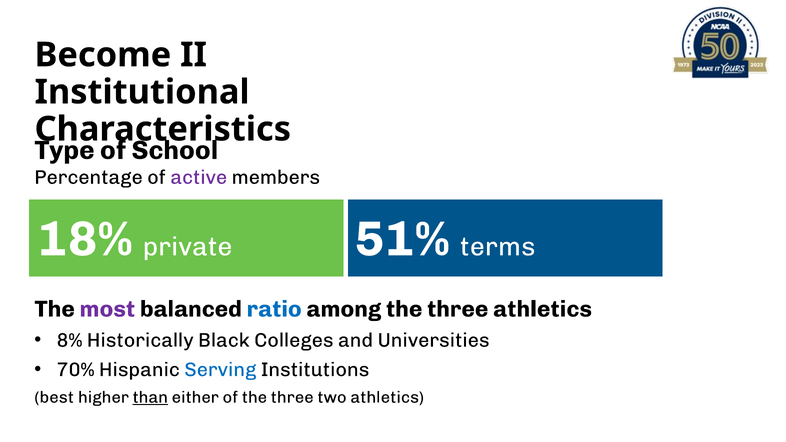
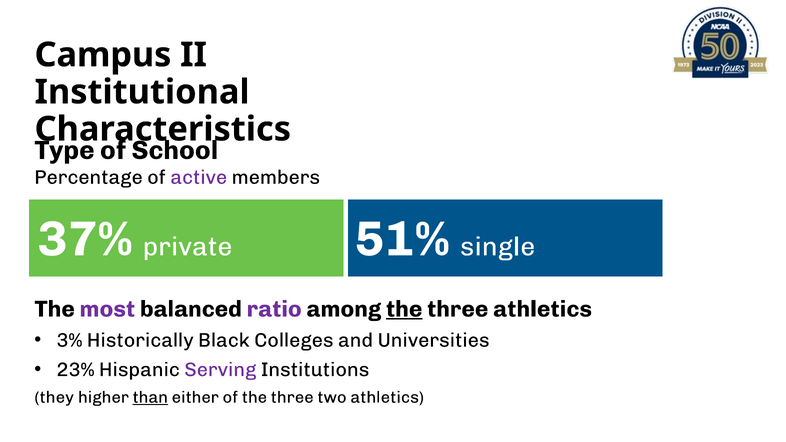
Become: Become -> Campus
18%: 18% -> 37%
terms: terms -> single
ratio colour: blue -> purple
the at (404, 309) underline: none -> present
8%: 8% -> 3%
70%: 70% -> 23%
Serving colour: blue -> purple
best: best -> they
